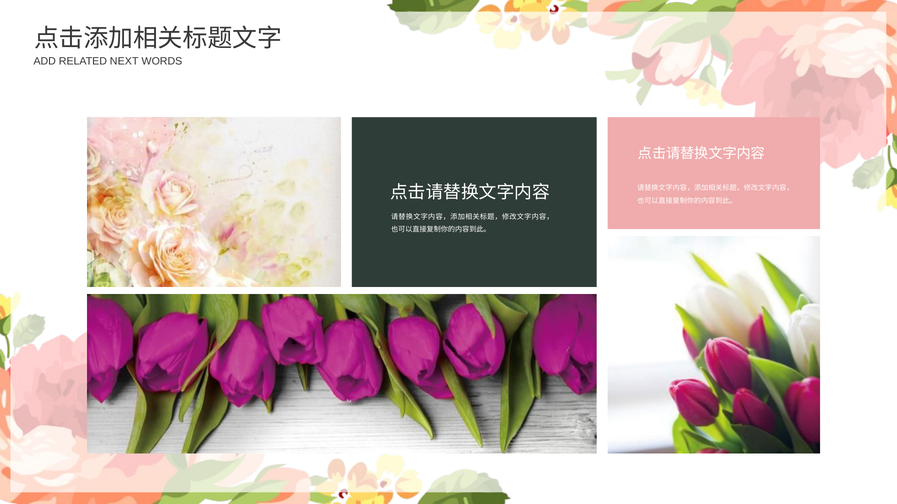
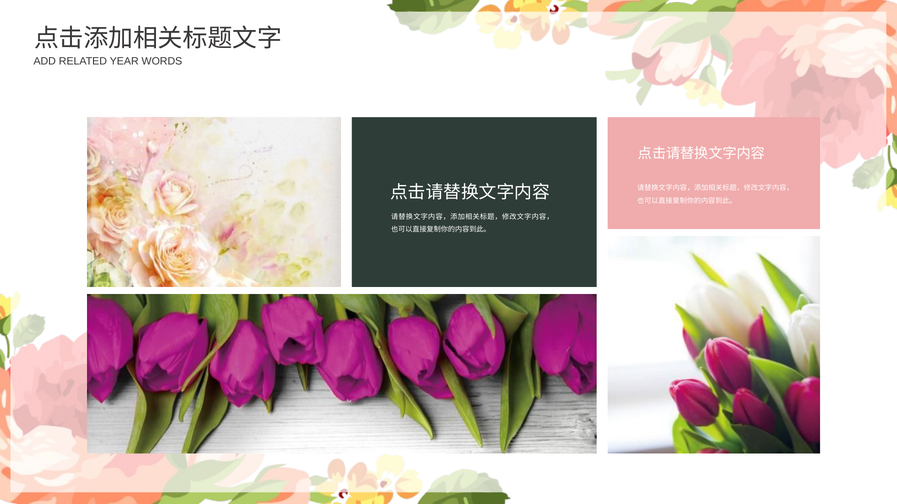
NEXT: NEXT -> YEAR
